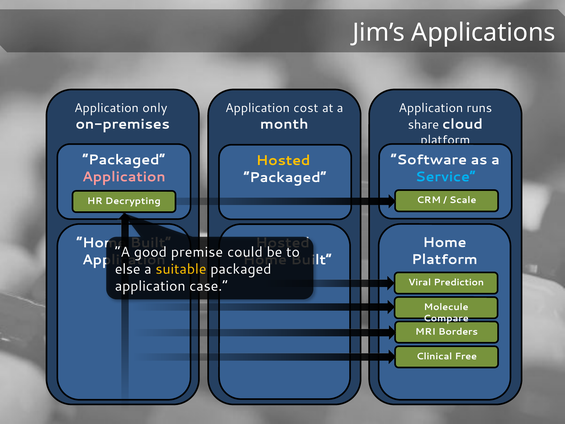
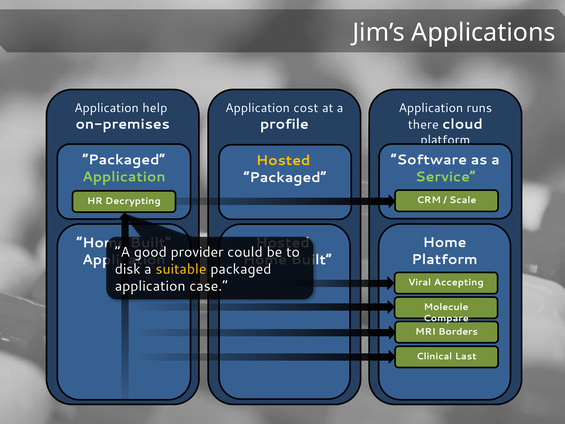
only: only -> help
month: month -> profile
share: share -> there
Application at (124, 177) colour: pink -> light green
Service colour: light blue -> light green
premise: premise -> provider
else: else -> disk
Prediction: Prediction -> Accepting
Free: Free -> Last
